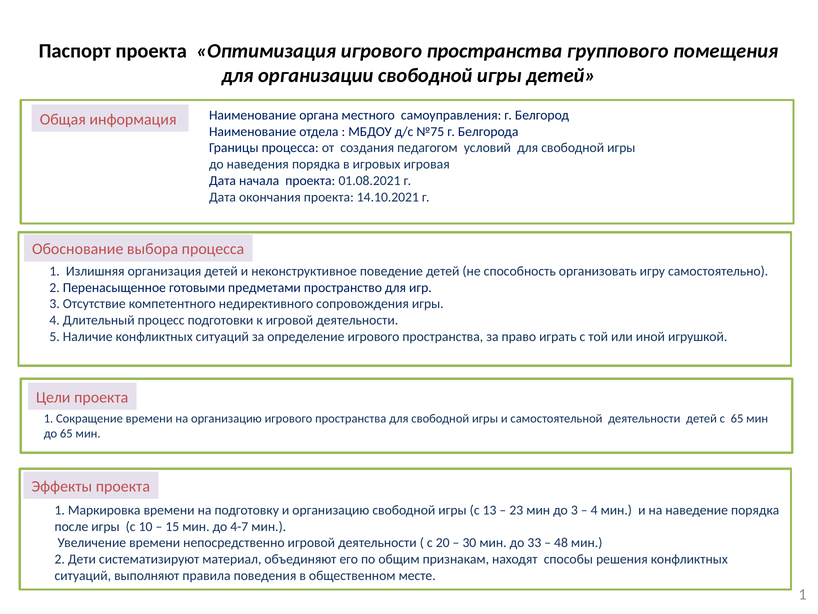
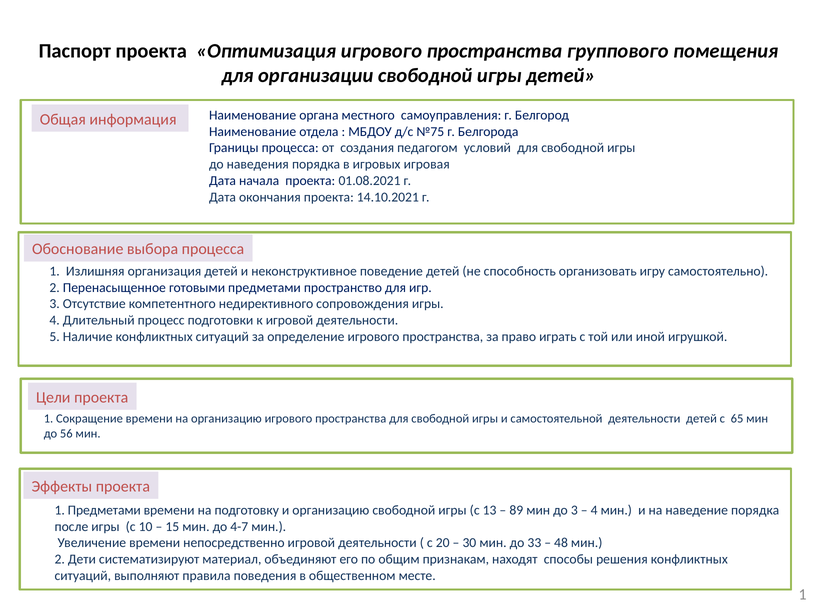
до 65: 65 -> 56
1 Маркировка: Маркировка -> Предметами
23: 23 -> 89
